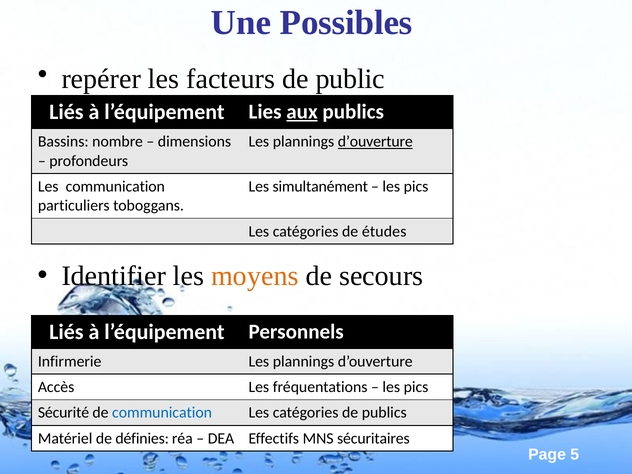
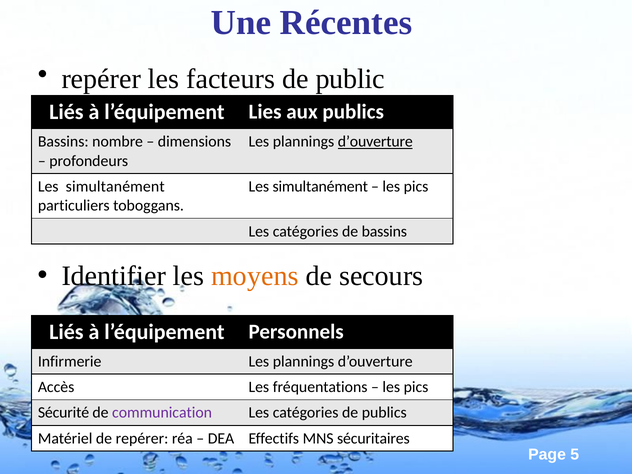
Possibles: Possibles -> Récentes
aux underline: present -> none
communication at (115, 186): communication -> simultanément
de études: études -> bassins
communication at (162, 413) colour: blue -> purple
de définies: définies -> repérer
